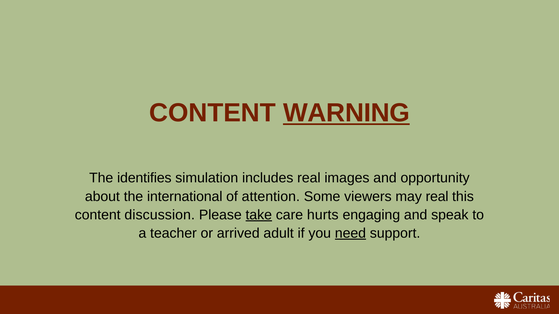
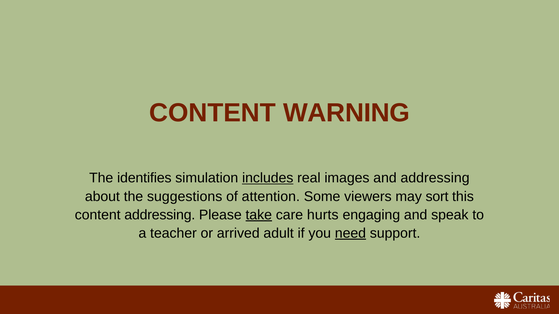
WARNING underline: present -> none
includes underline: none -> present
and opportunity: opportunity -> addressing
international: international -> suggestions
may real: real -> sort
content discussion: discussion -> addressing
